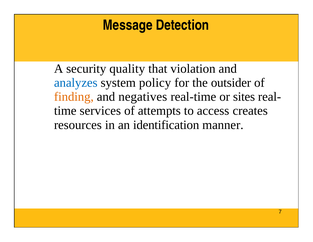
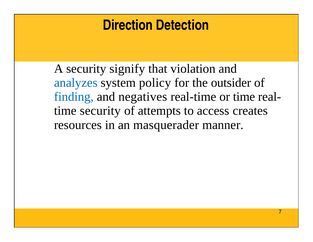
Message: Message -> Direction
quality: quality -> signify
finding colour: orange -> blue
or sites: sites -> time
time services: services -> security
identification: identification -> masquerader
